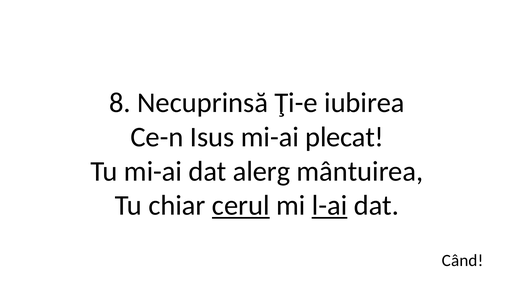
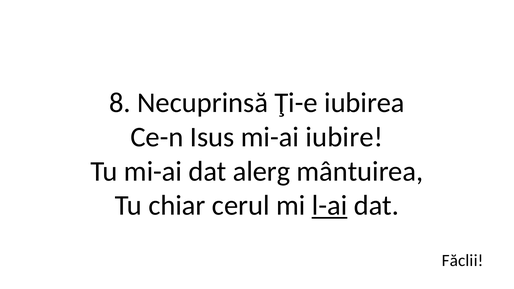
plecat: plecat -> iubire
cerul underline: present -> none
Când: Când -> Făclii
